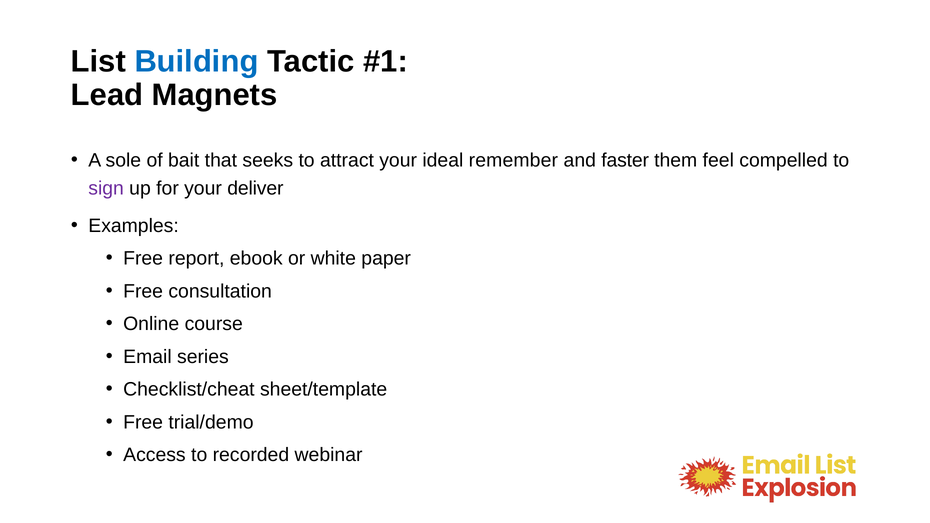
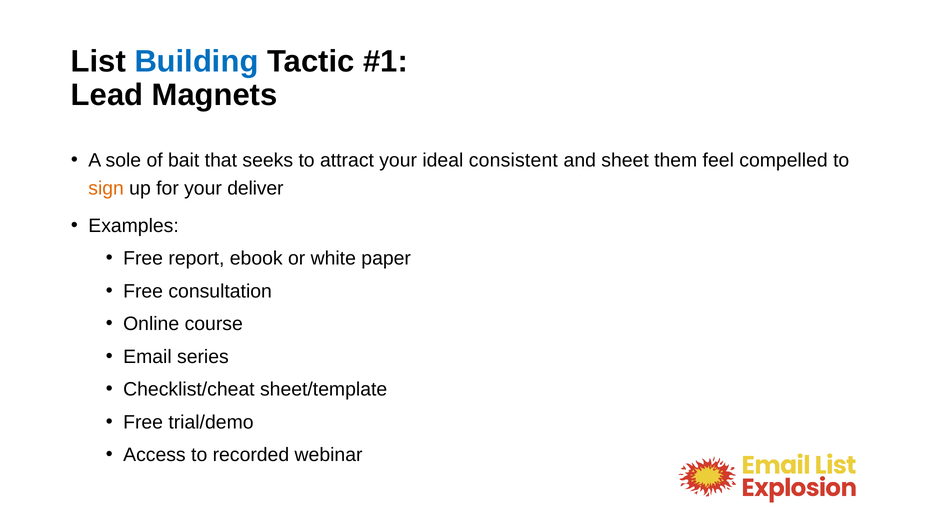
remember: remember -> consistent
faster: faster -> sheet
sign colour: purple -> orange
